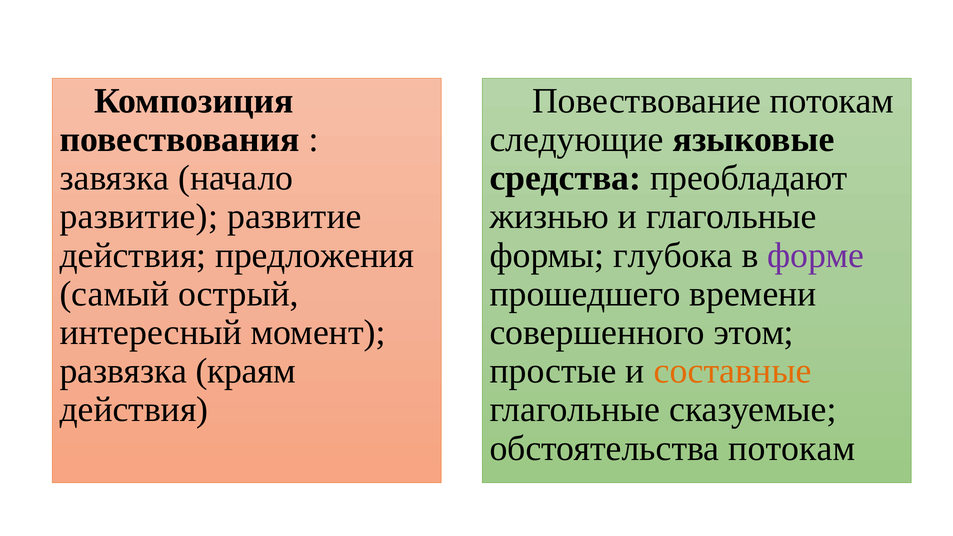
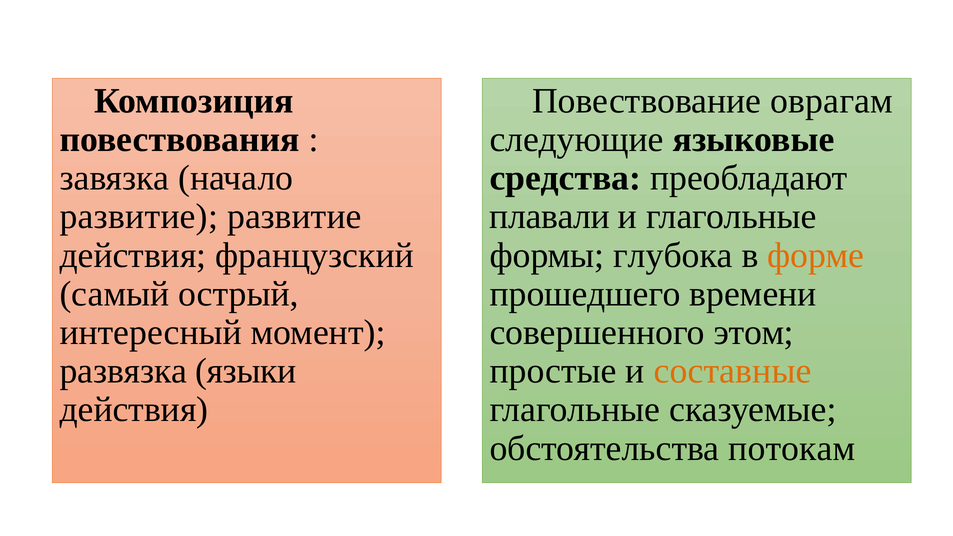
Повествование потокам: потокам -> оврагам
жизнью: жизнью -> плавали
предложения: предложения -> французский
форме colour: purple -> orange
краям: краям -> языки
